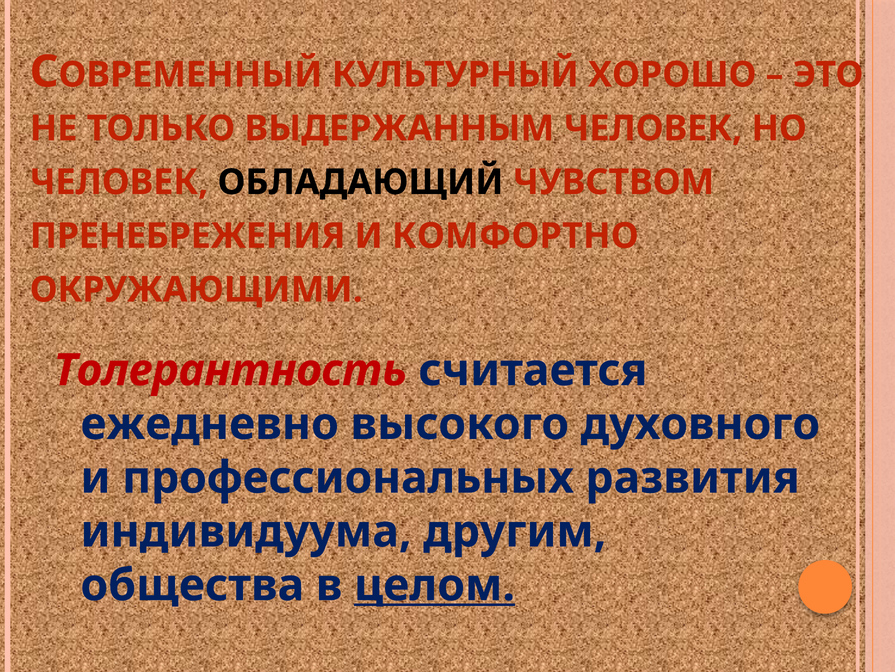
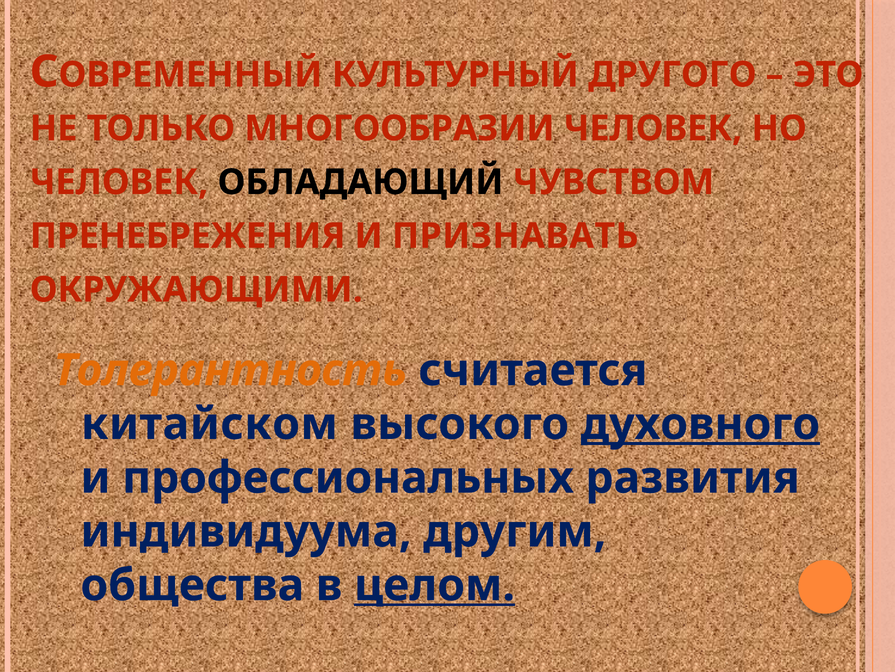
ХОРОШО: ХОРОШО -> ДРУГОГО
ВЫДЕРЖАННЫМ: ВЫДЕРЖАННЫМ -> МНОГООБРАЗИИ
КОМФОРТНО: КОМФОРТНО -> ПРИЗНАВАТЬ
Толерантность colour: red -> orange
ежедневно: ежедневно -> китайском
духовного underline: none -> present
